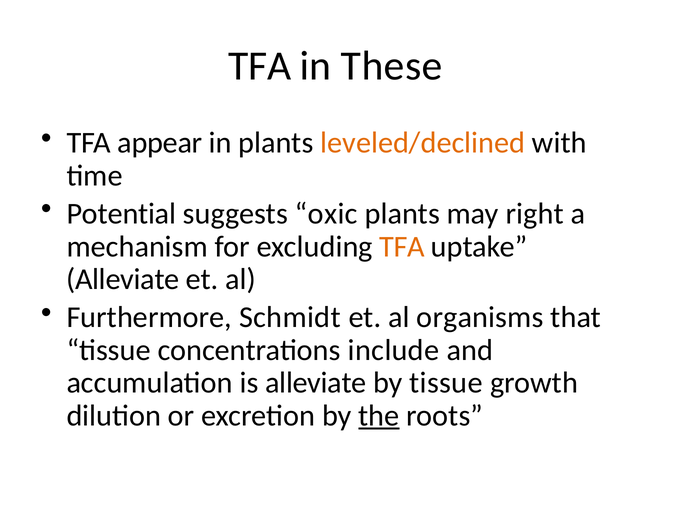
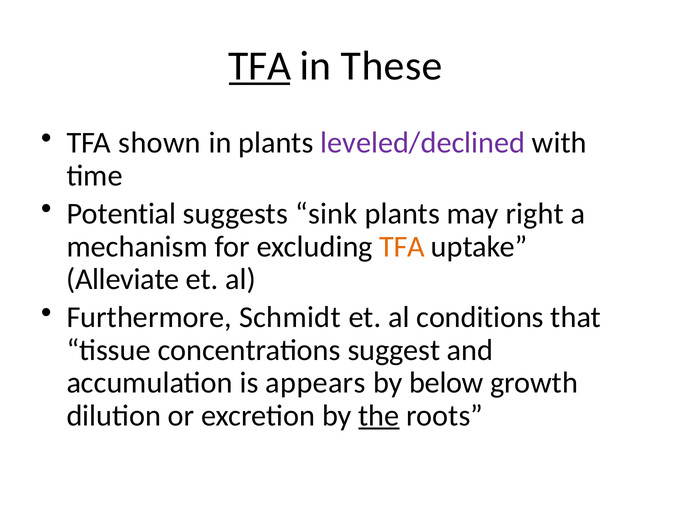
TFA at (260, 66) underline: none -> present
appear: appear -> shown
leveled/declined colour: orange -> purple
oxic: oxic -> sink
organisms: organisms -> conditions
include: include -> suggest
is alleviate: alleviate -> appears
by tissue: tissue -> below
